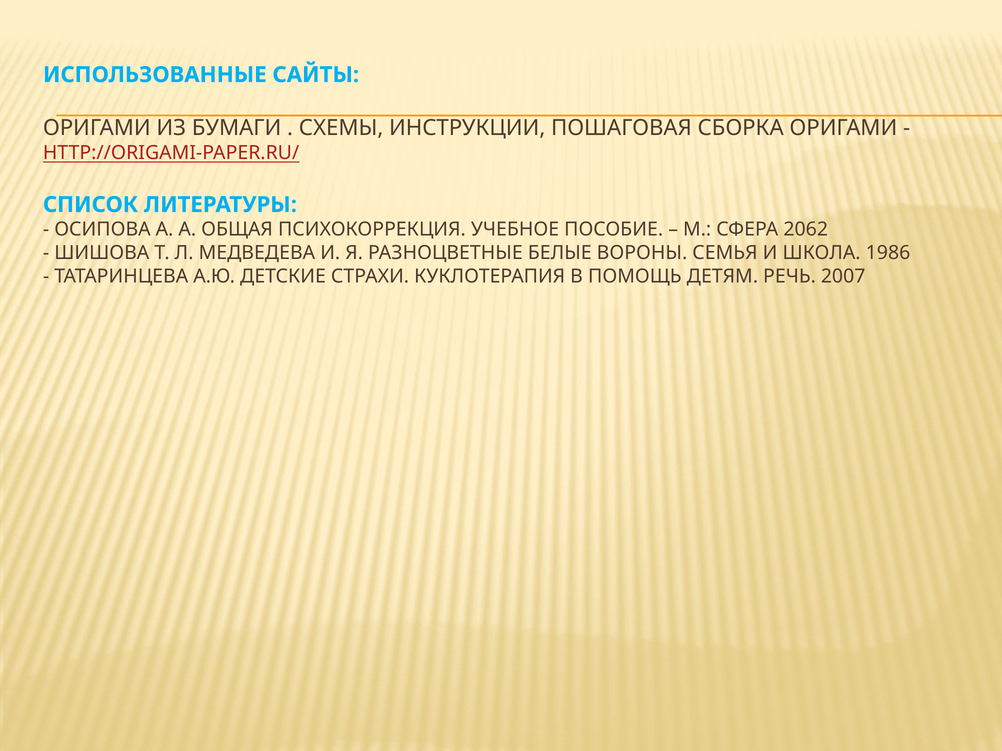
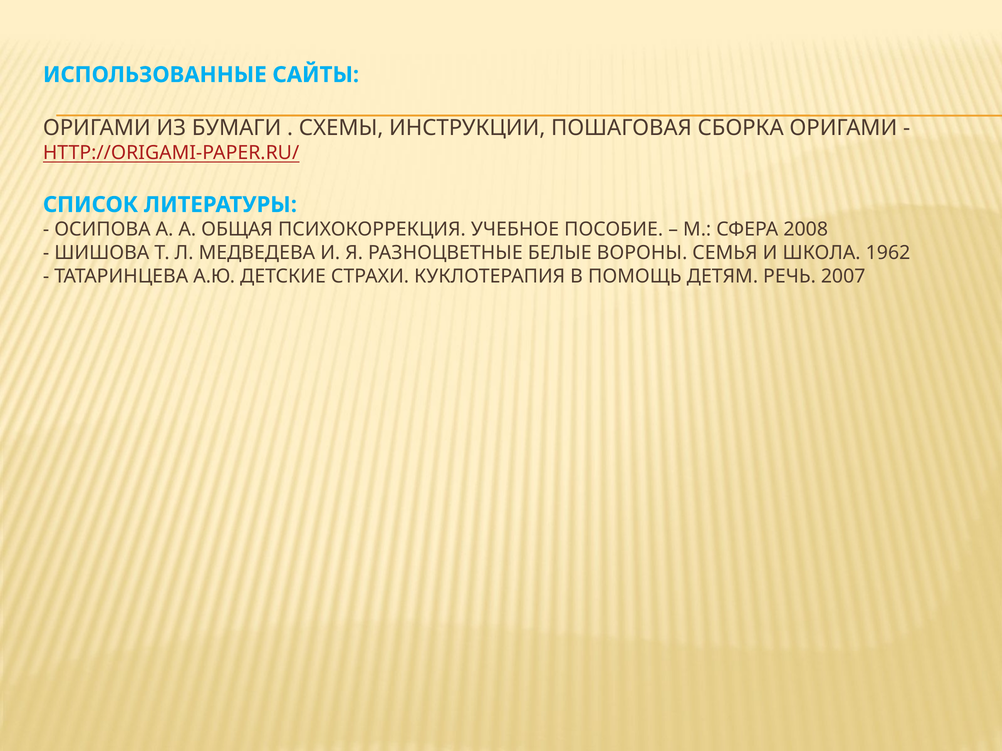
2062: 2062 -> 2008
1986: 1986 -> 1962
